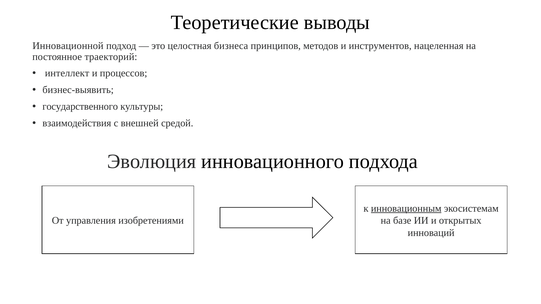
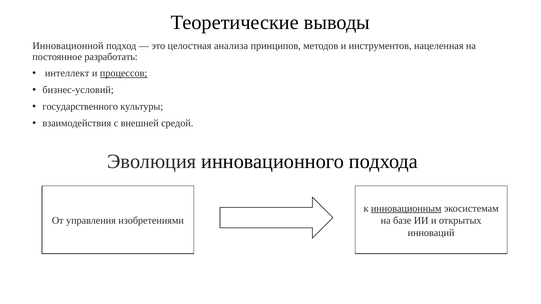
бизнеса: бизнеса -> анализа
траекторий: траекторий -> разработать
процессов underline: none -> present
бизнес-выявить: бизнес-выявить -> бизнес-условий
